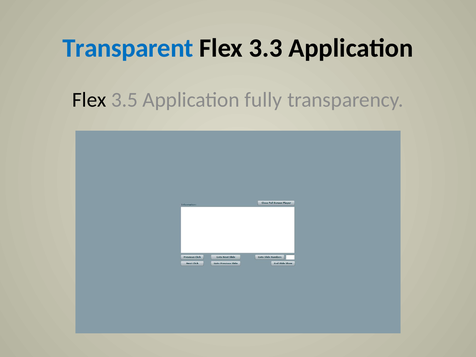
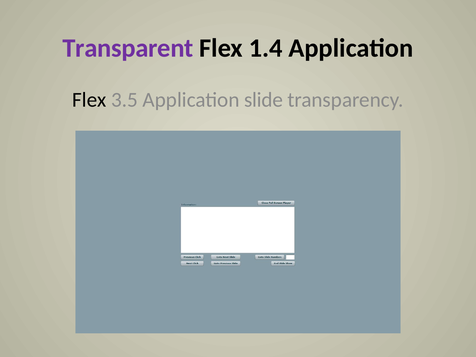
Transparent colour: blue -> purple
3.3: 3.3 -> 1.4
fully: fully -> slide
